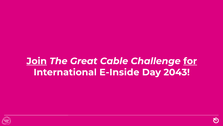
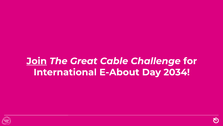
for underline: present -> none
E-Inside: E-Inside -> E-About
2043: 2043 -> 2034
